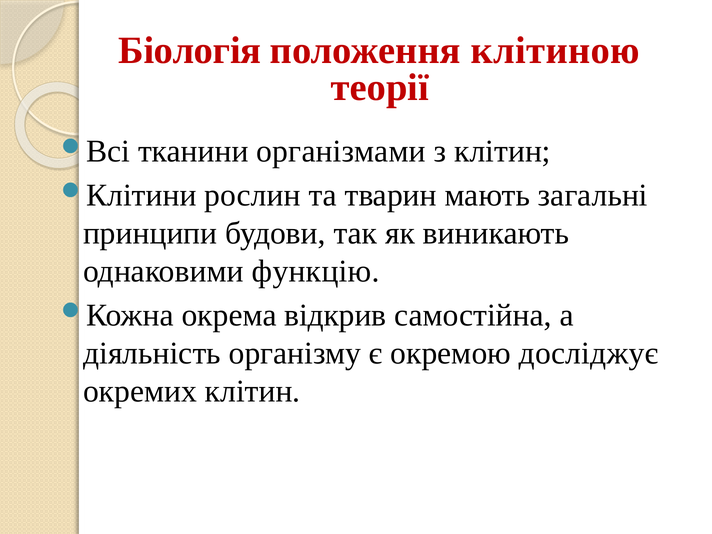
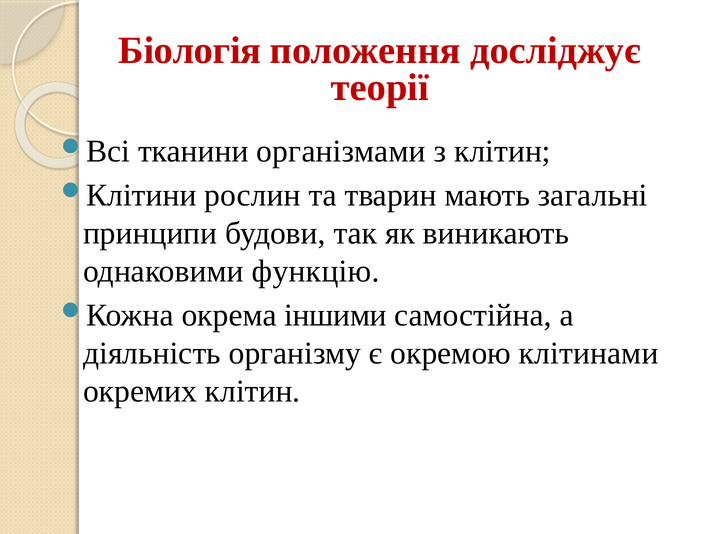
клітиною: клітиною -> досліджує
відкрив: відкрив -> іншими
досліджує: досліджує -> клітинами
